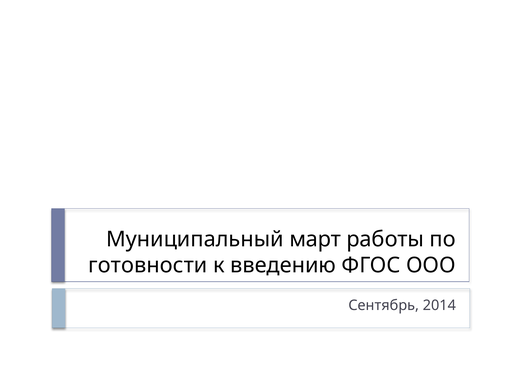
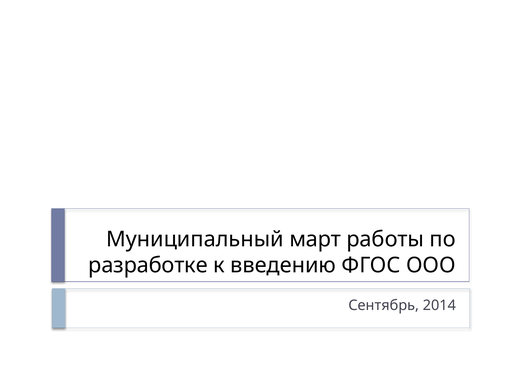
готовности: готовности -> разработке
